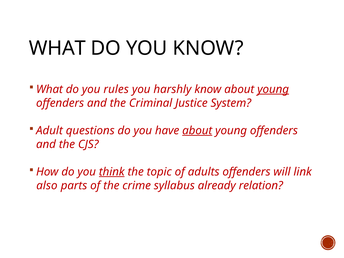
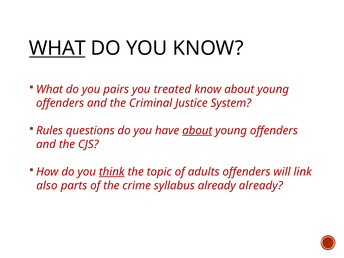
WHAT at (57, 48) underline: none -> present
rules: rules -> pairs
harshly: harshly -> treated
young at (273, 89) underline: present -> none
Adult: Adult -> Rules
already relation: relation -> already
